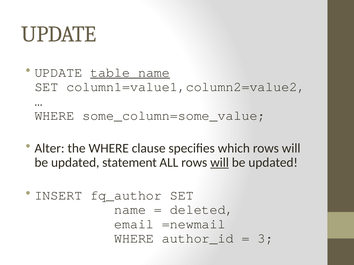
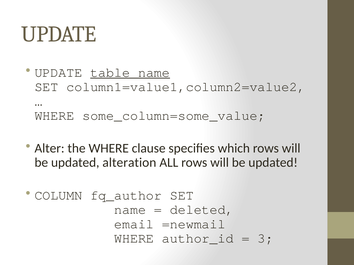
statement: statement -> alteration
will at (220, 163) underline: present -> none
INSERT: INSERT -> COLUMN
